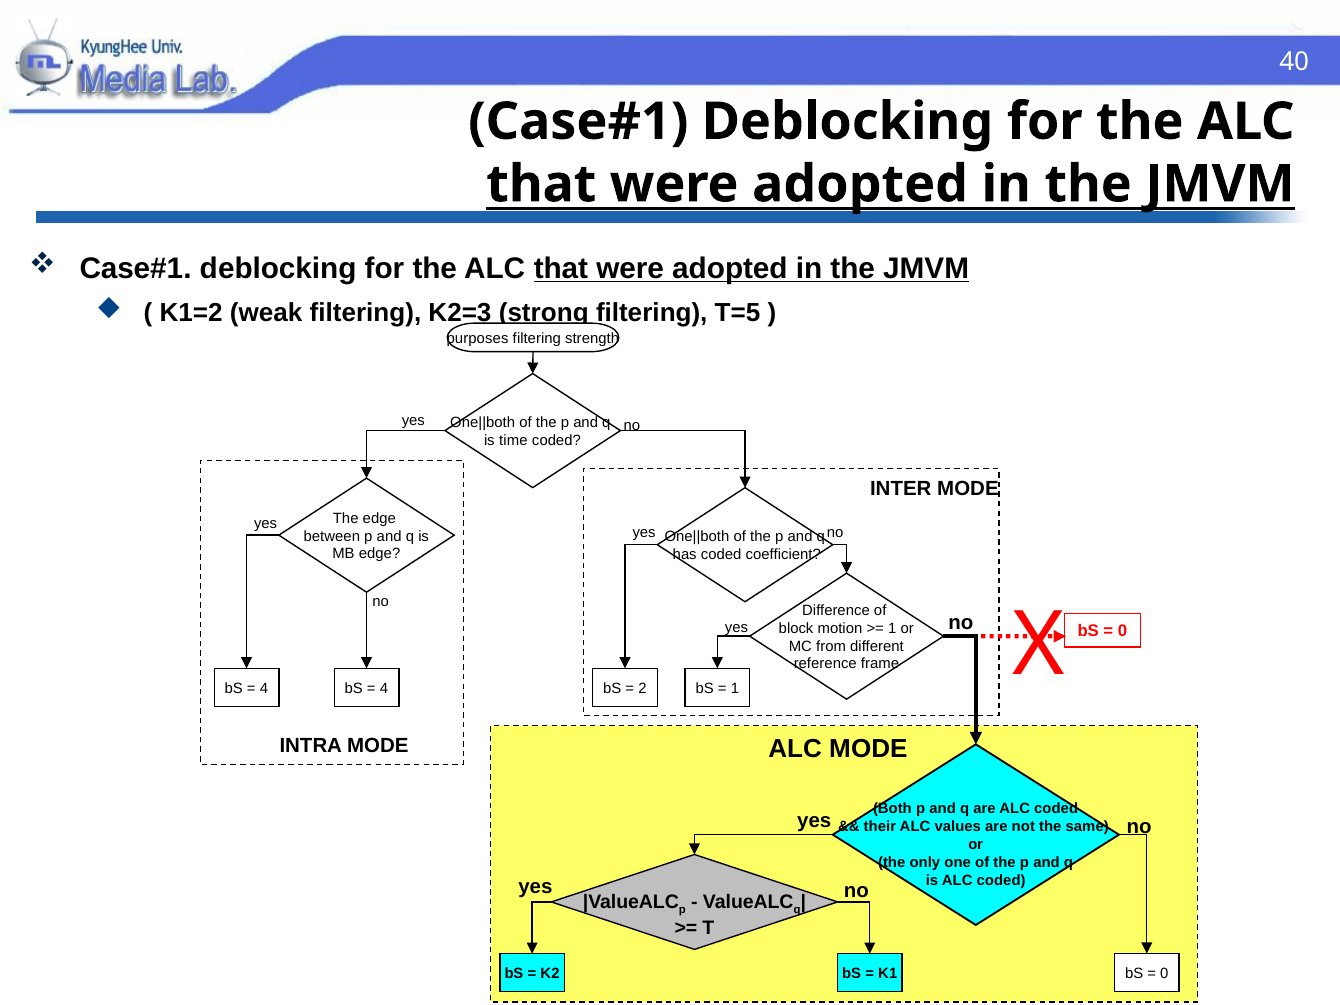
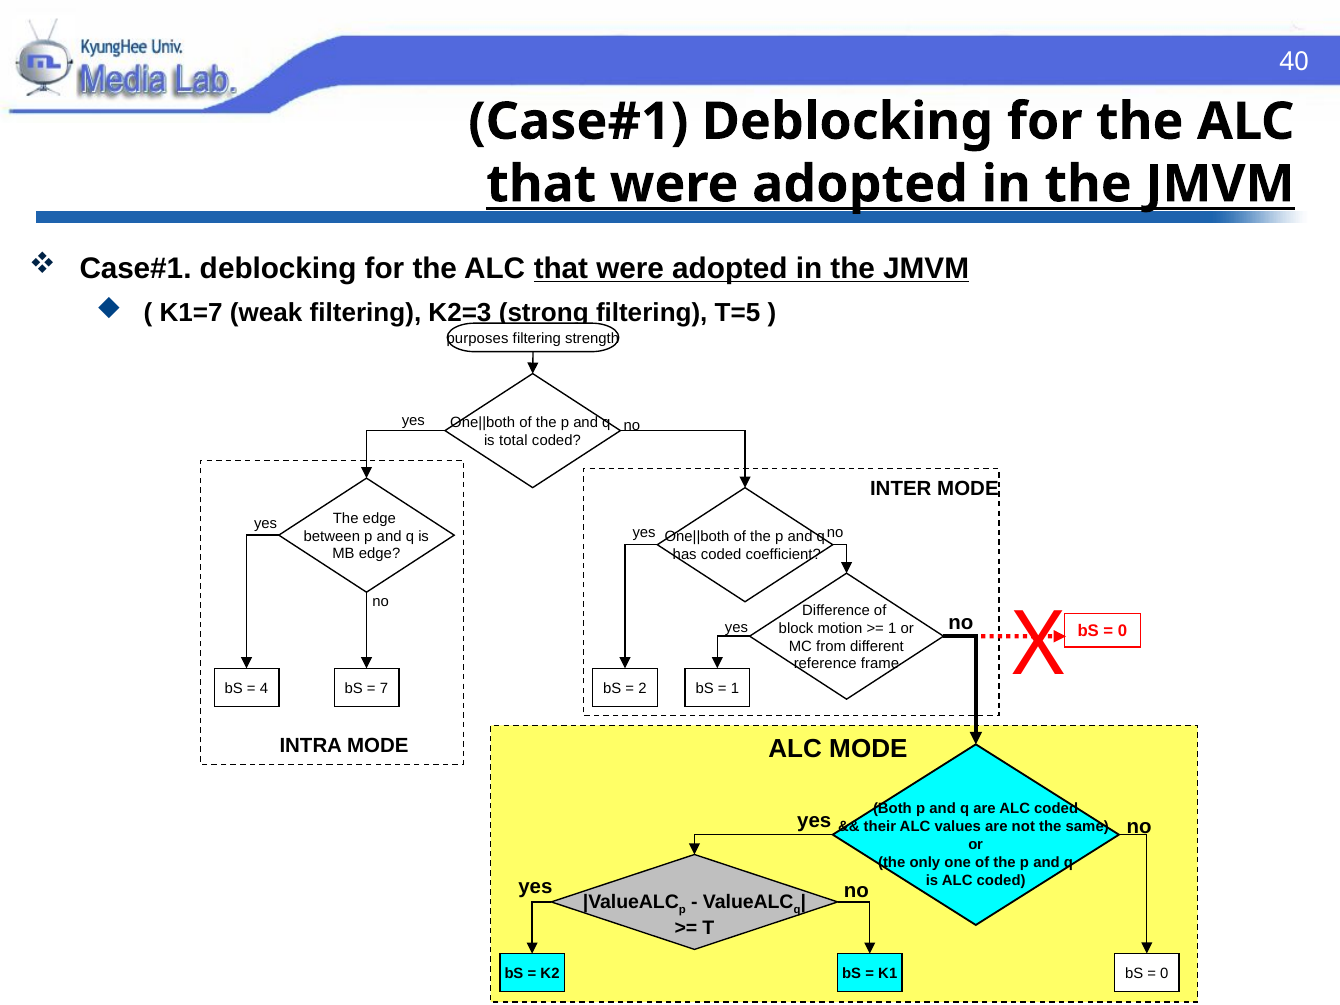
K1=2: K1=2 -> K1=7
time: time -> total
4 at (384, 688): 4 -> 7
